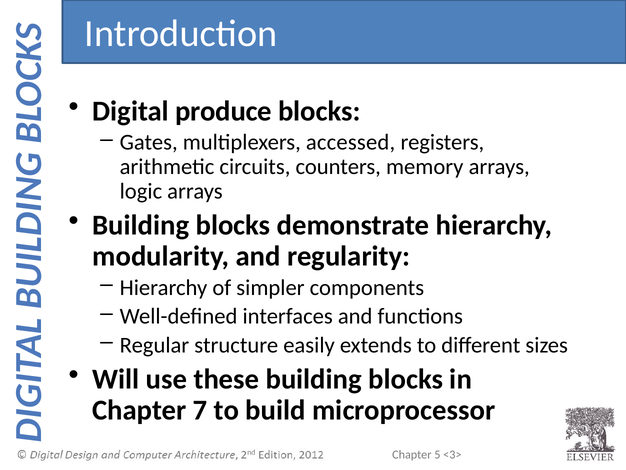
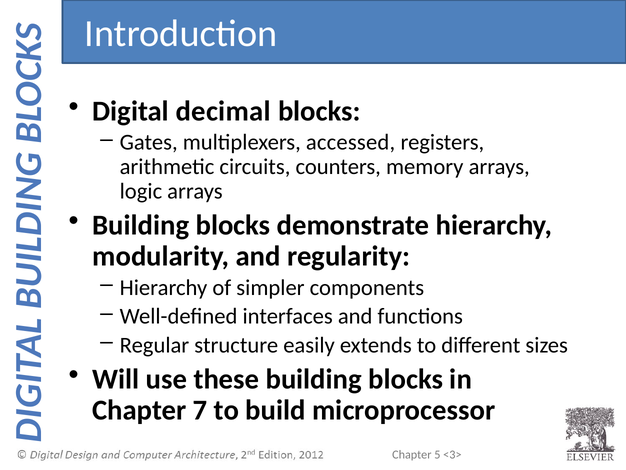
produce: produce -> decimal
